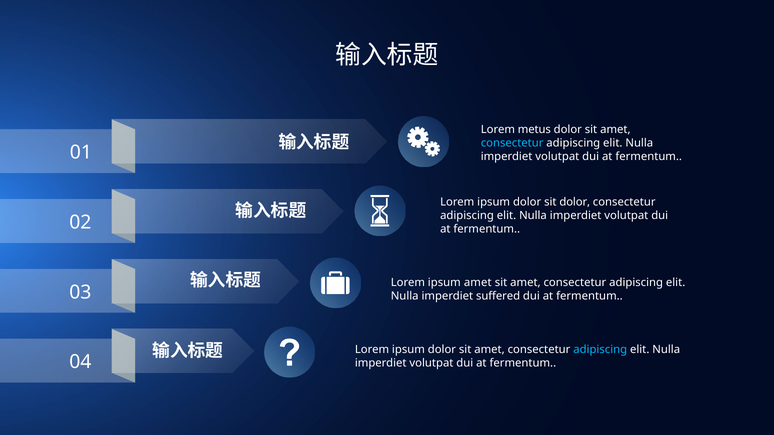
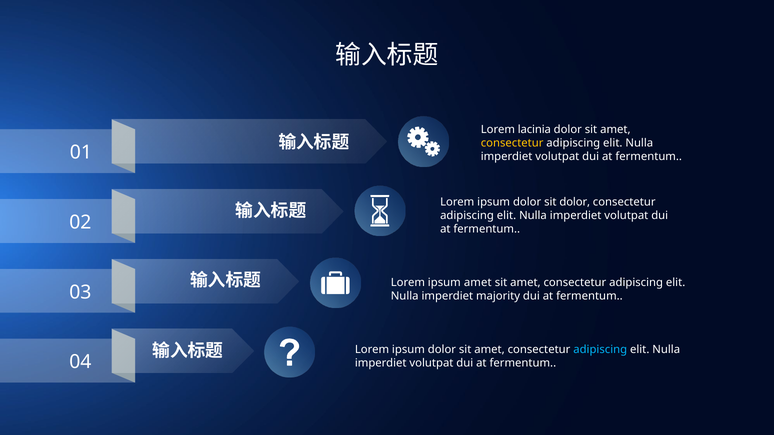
metus: metus -> lacinia
consectetur at (512, 143) colour: light blue -> yellow
suffered: suffered -> majority
